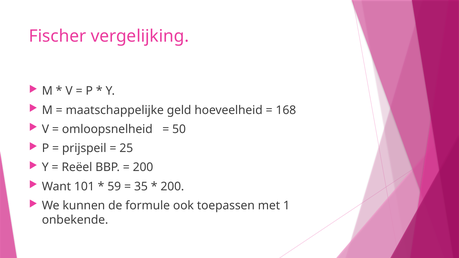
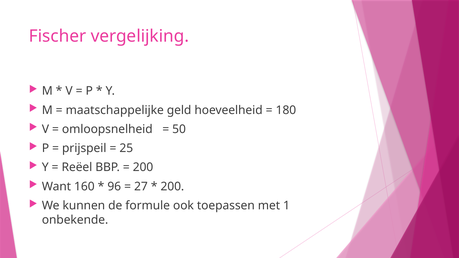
168: 168 -> 180
101: 101 -> 160
59: 59 -> 96
35: 35 -> 27
